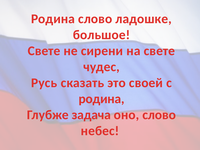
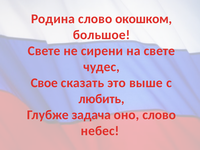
ладошке: ладошке -> окошком
Русь: Русь -> Свое
своей: своей -> выше
родина at (102, 99): родина -> любить
